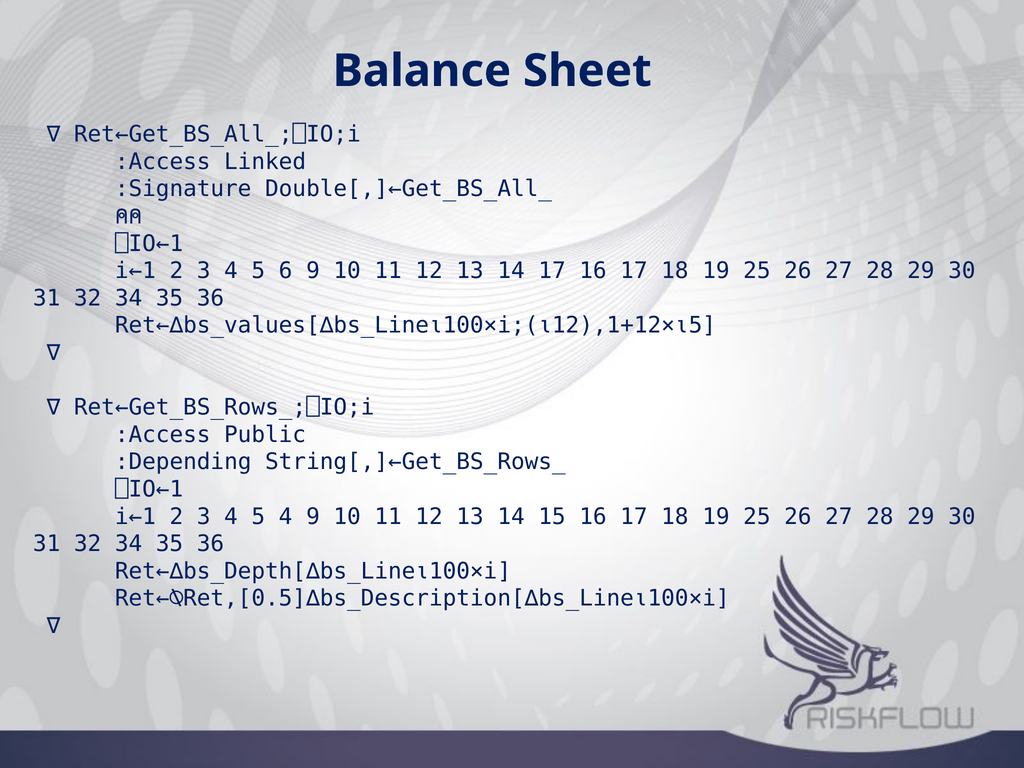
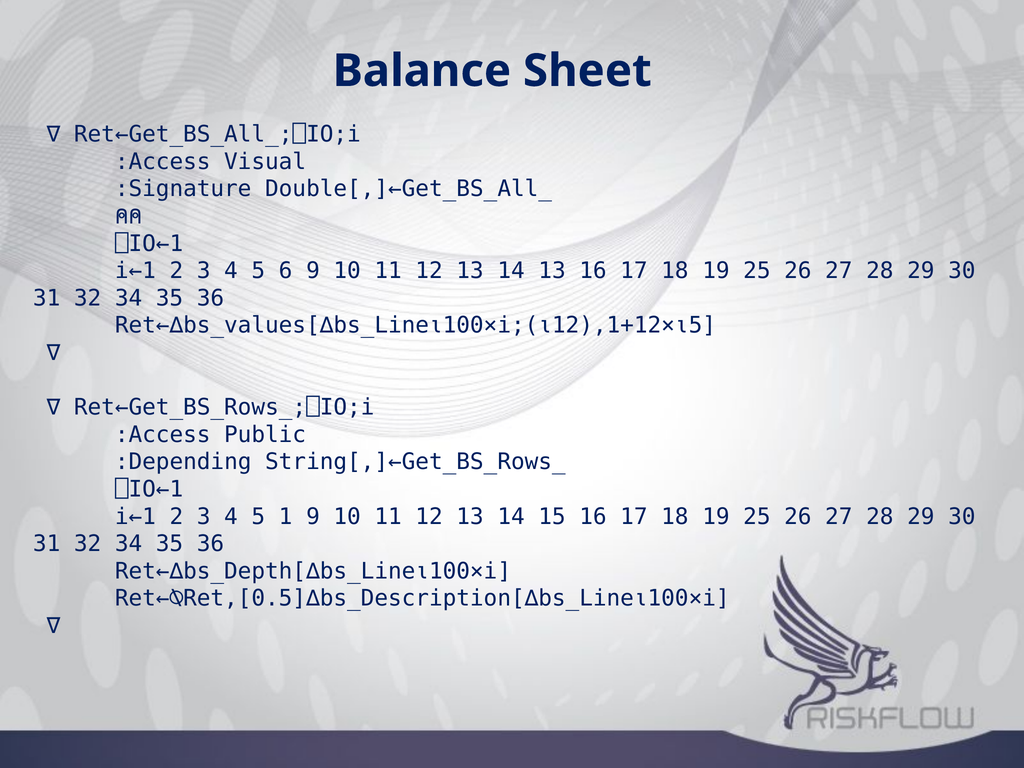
Linked: Linked -> Visual
14 17: 17 -> 13
5 4: 4 -> 1
